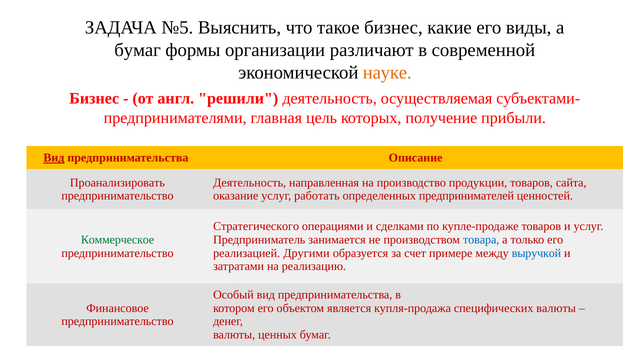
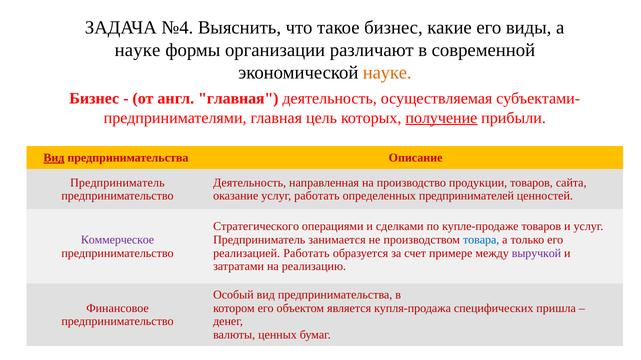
№5: №5 -> №4
бумаг at (138, 50): бумаг -> науке
англ решили: решили -> главная
получение underline: none -> present
Проанализировать at (117, 183): Проанализировать -> Предприниматель
Коммерческое colour: green -> purple
реализацией Другими: Другими -> Работать
выручкой colour: blue -> purple
специфических валюты: валюты -> пришла
